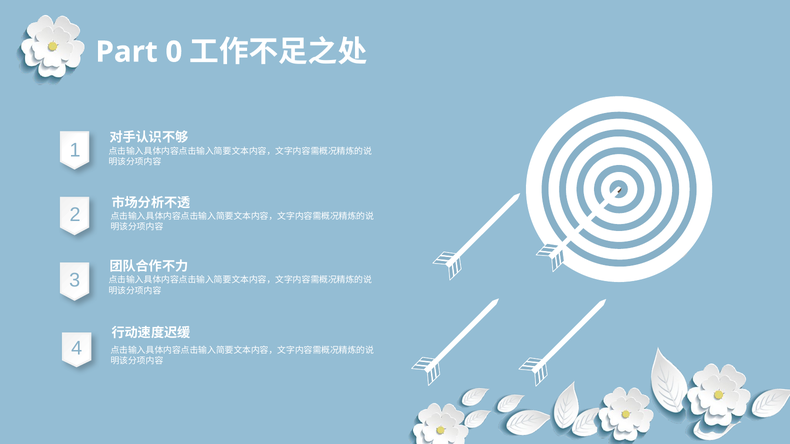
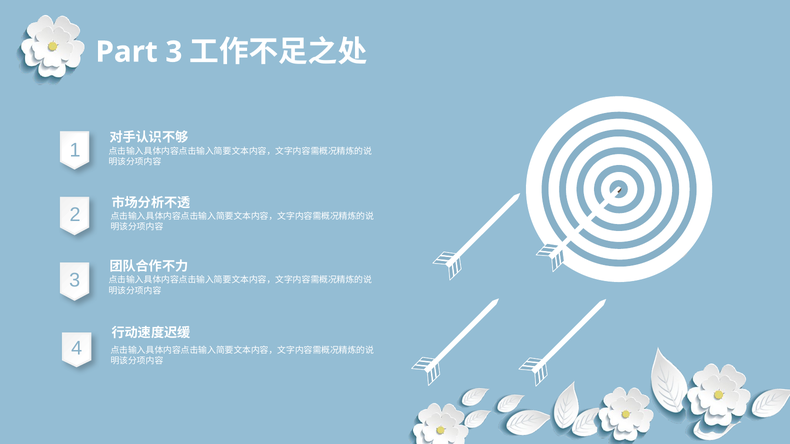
Part 0: 0 -> 3
